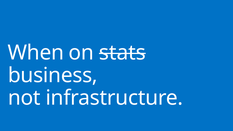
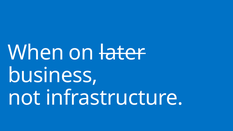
stats: stats -> later
